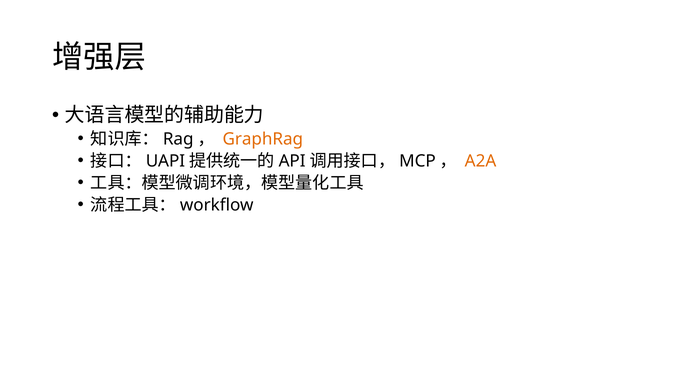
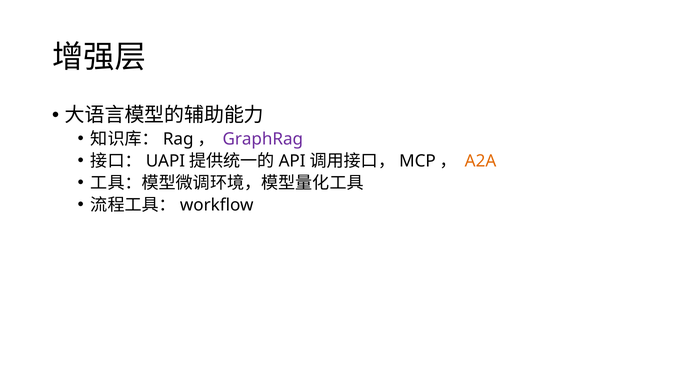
GraphRag colour: orange -> purple
